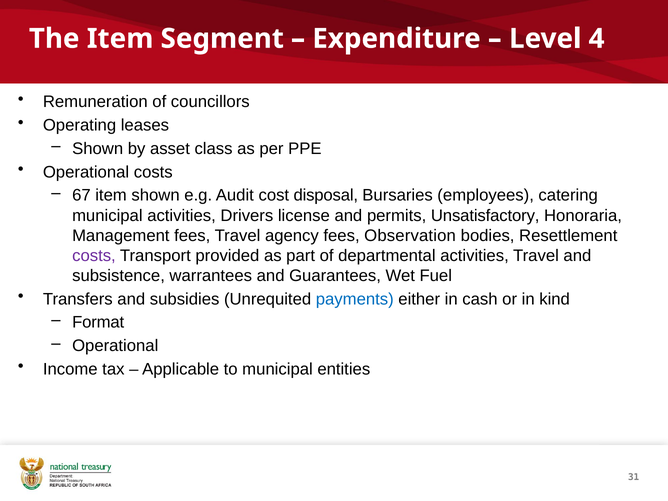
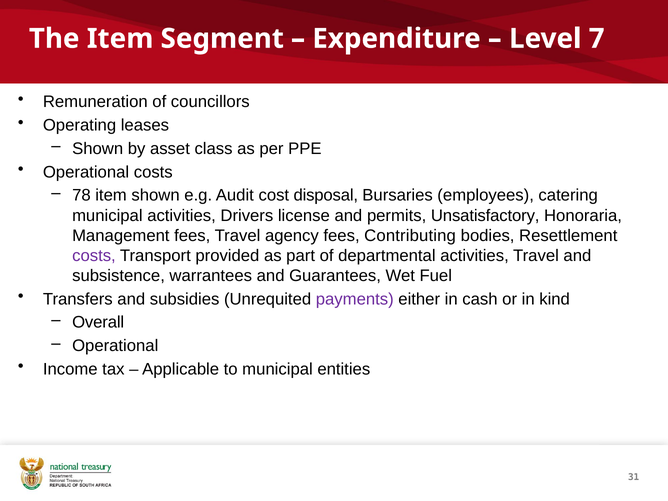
4: 4 -> 7
67: 67 -> 78
Observation: Observation -> Contributing
payments colour: blue -> purple
Format: Format -> Overall
